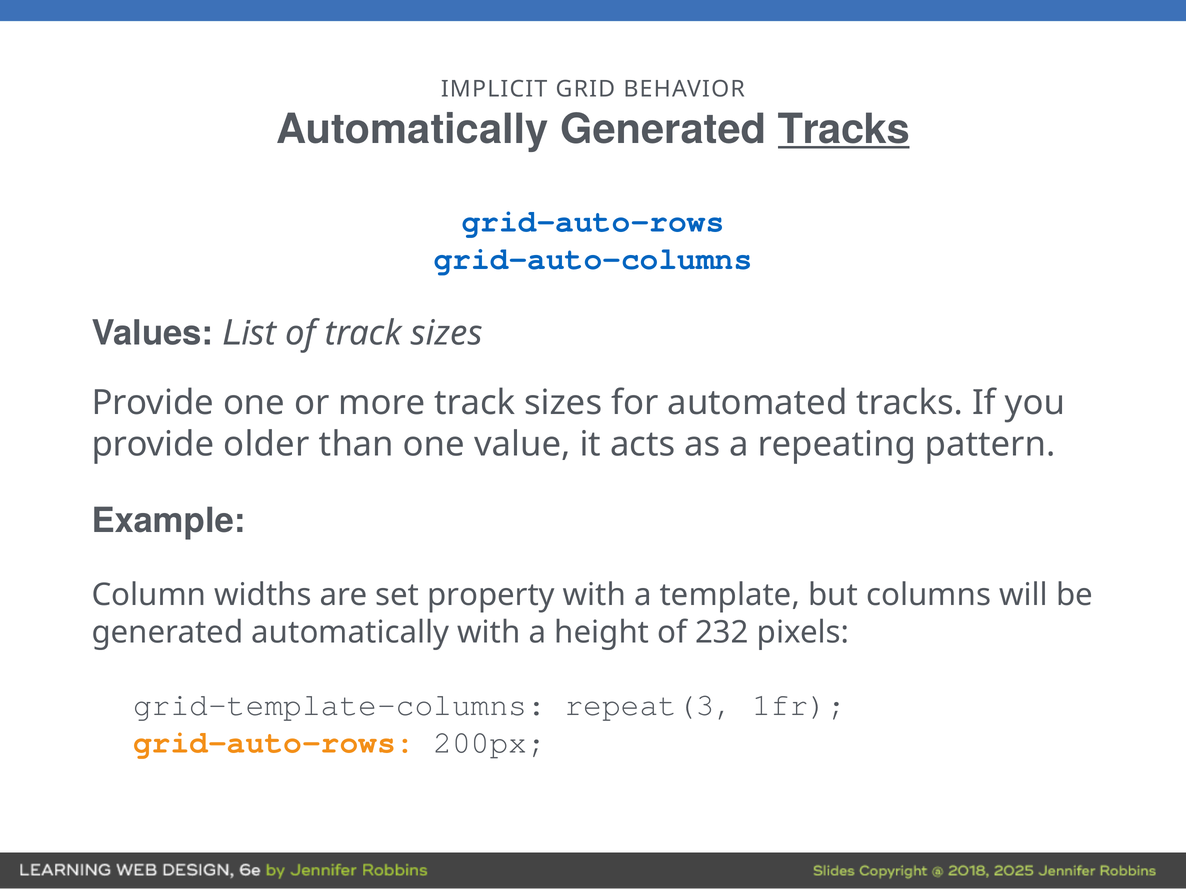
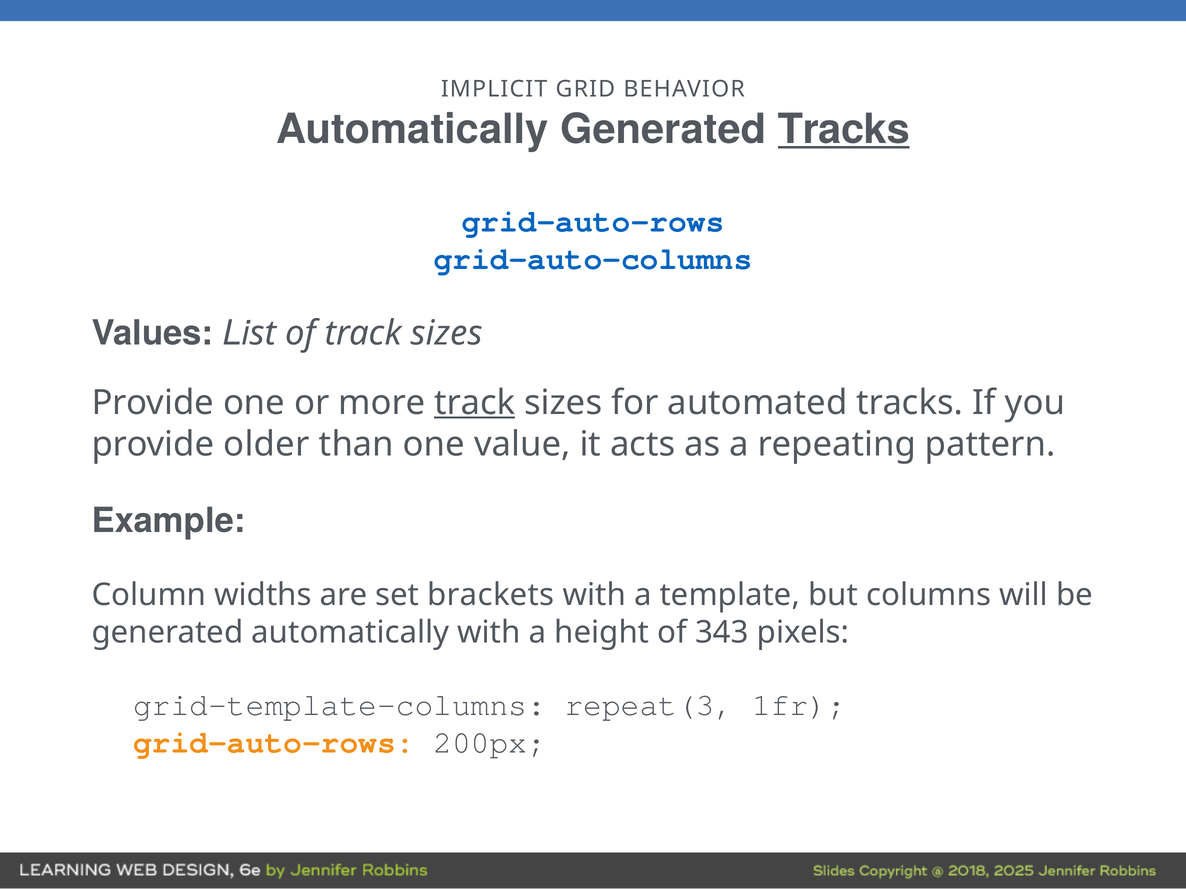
track at (475, 403) underline: none -> present
property: property -> brackets
232: 232 -> 343
